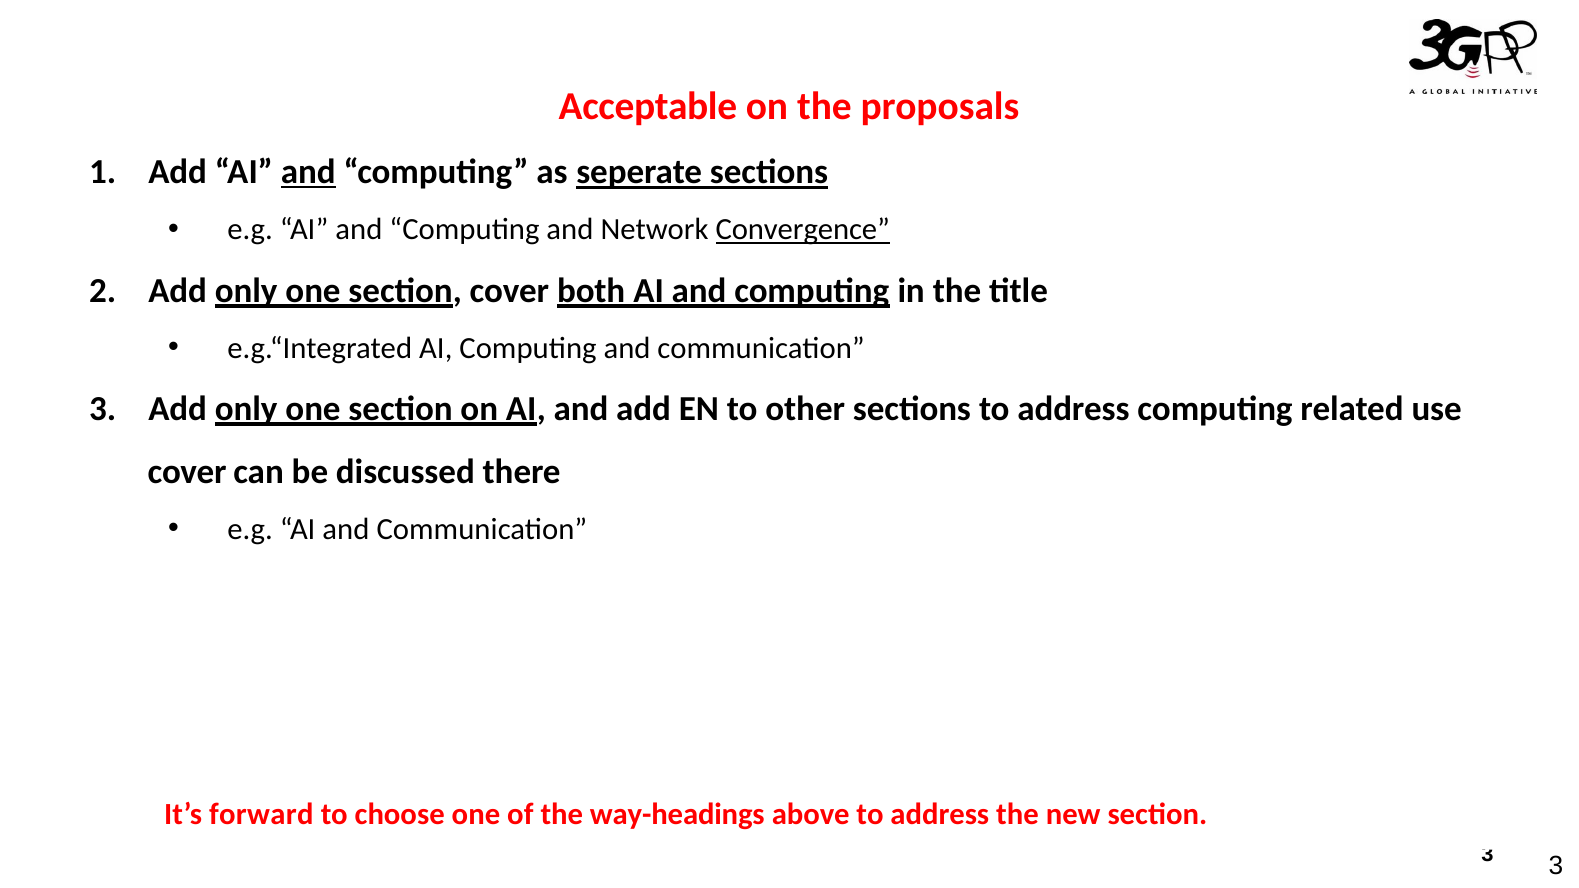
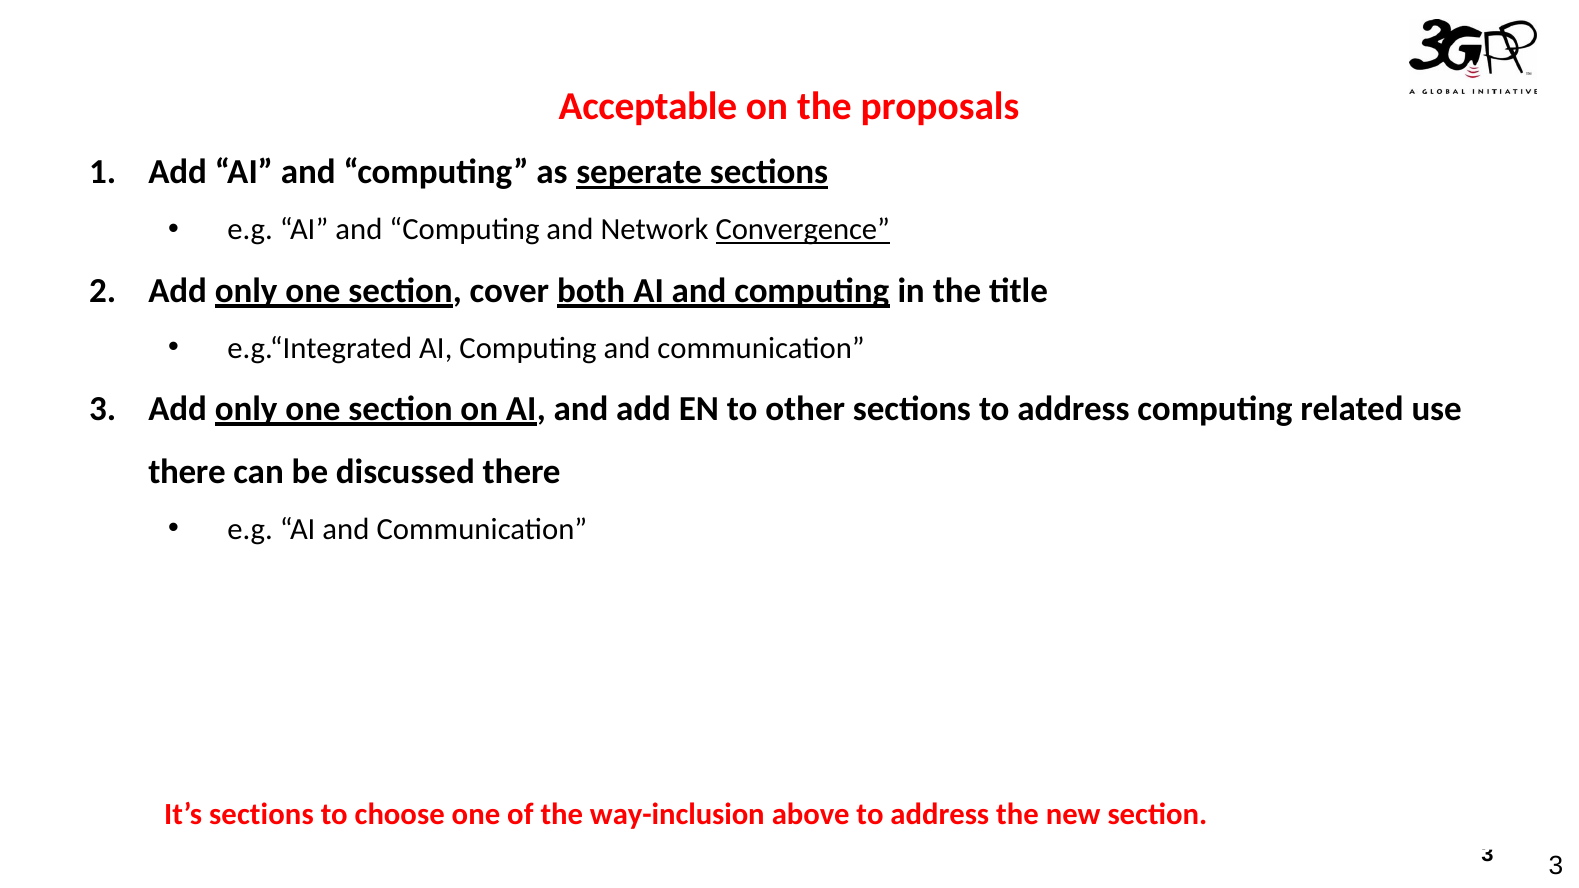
and at (308, 172) underline: present -> none
cover at (187, 472): cover -> there
It’s forward: forward -> sections
way-headings: way-headings -> way-inclusion
